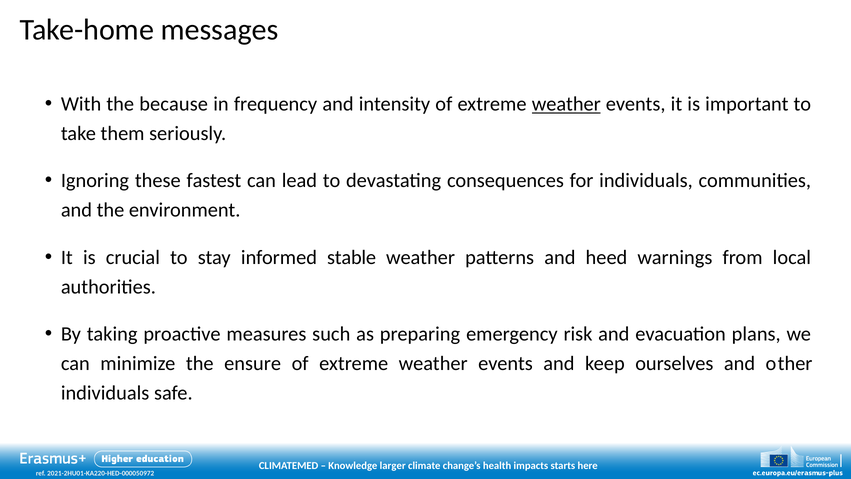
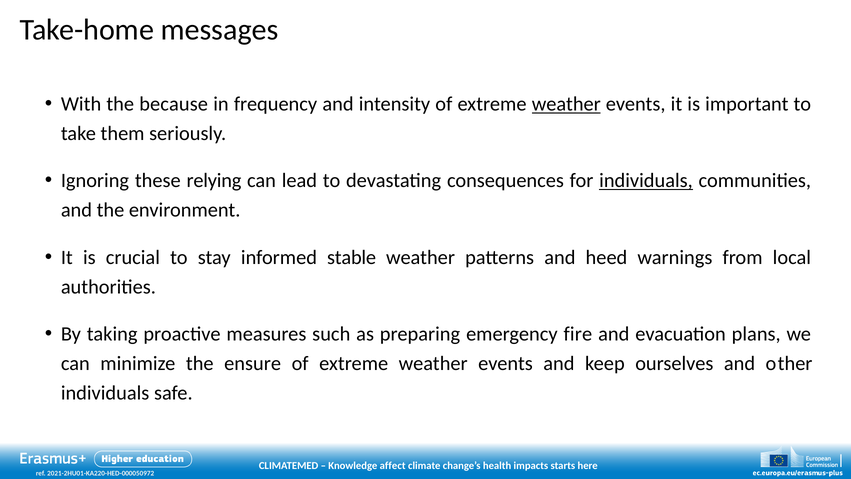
fastest: fastest -> relying
individuals at (646, 181) underline: none -> present
risk: risk -> fire
larger: larger -> affect
